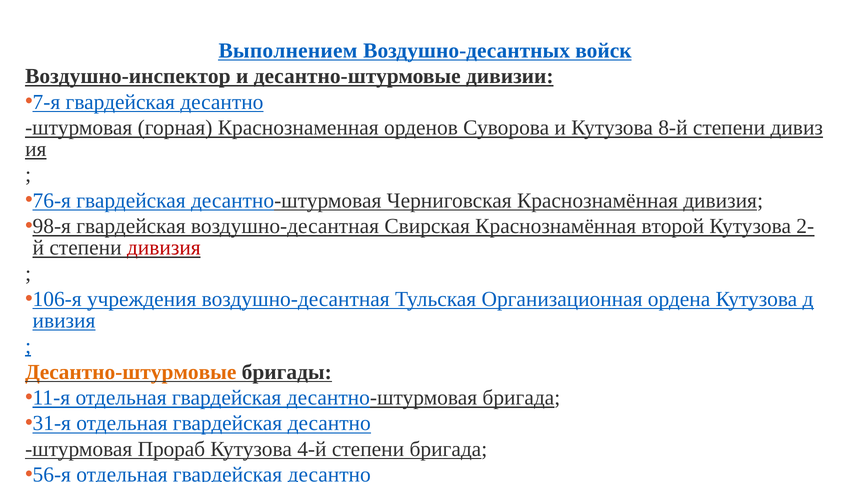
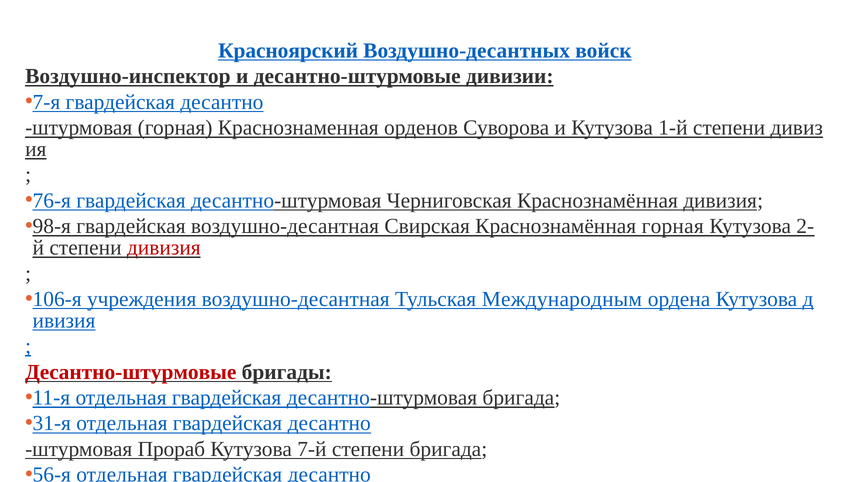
Выполнением: Выполнением -> Красноярский
8-й: 8-й -> 1-й
Краснознамённая второй: второй -> горная
Организационная: Организационная -> Международным
Десантно-штурмовые at (131, 372) colour: orange -> red
4-й: 4-й -> 7-й
